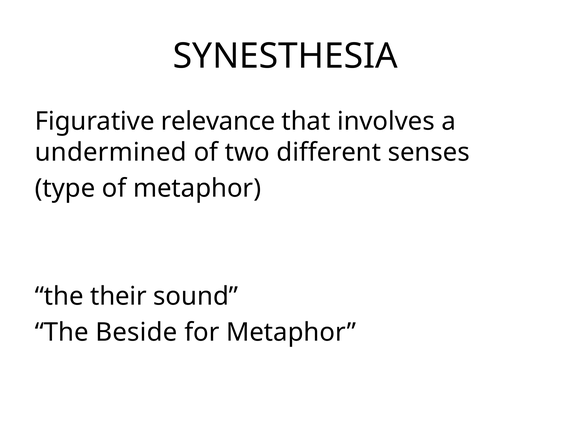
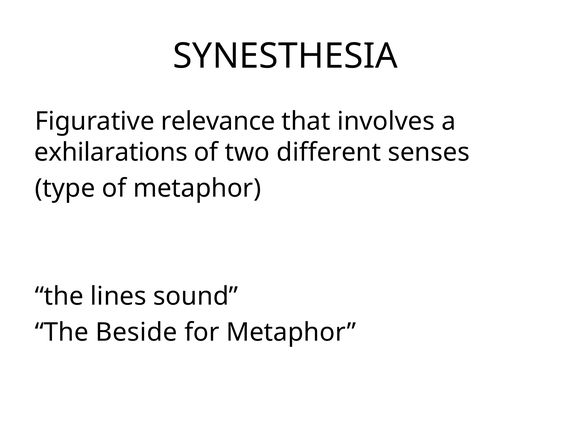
undermined: undermined -> exhilarations
their: their -> lines
